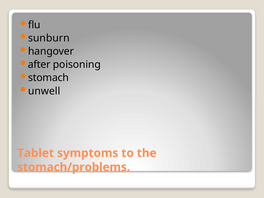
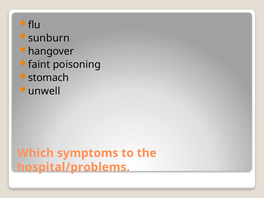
after: after -> faint
Tablet: Tablet -> Which
stomach/problems: stomach/problems -> hospital/problems
